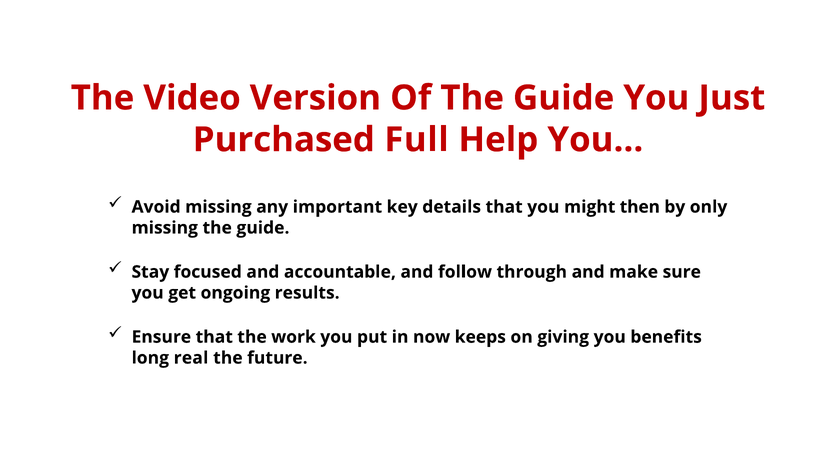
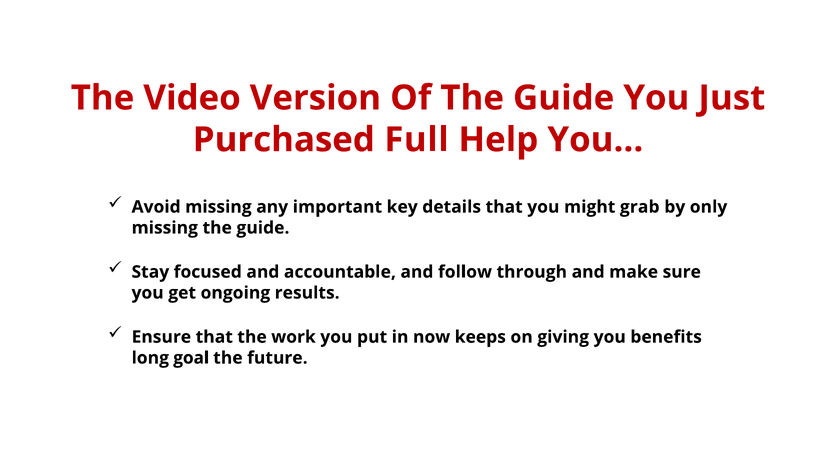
then: then -> grab
real: real -> goal
